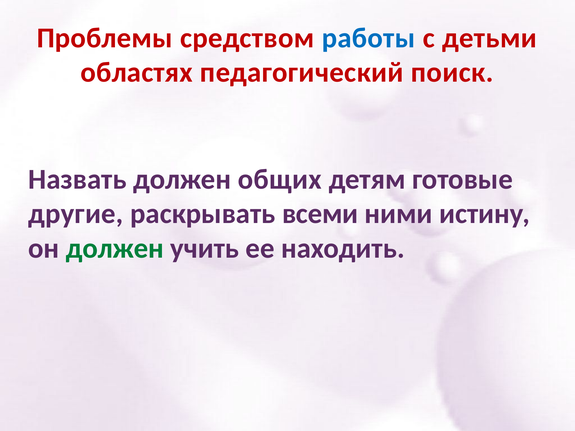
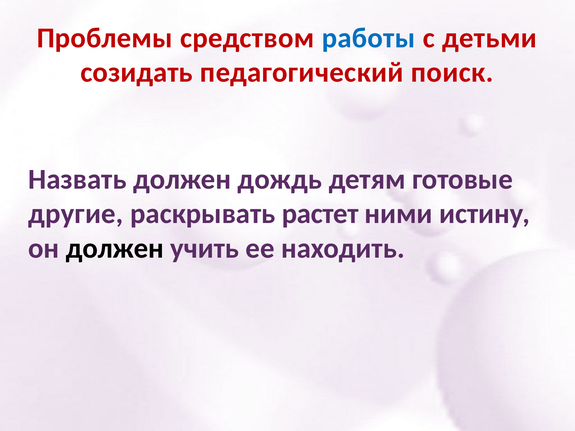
областях: областях -> созидать
общих: общих -> дождь
всеми: всеми -> растет
должен at (115, 248) colour: green -> black
